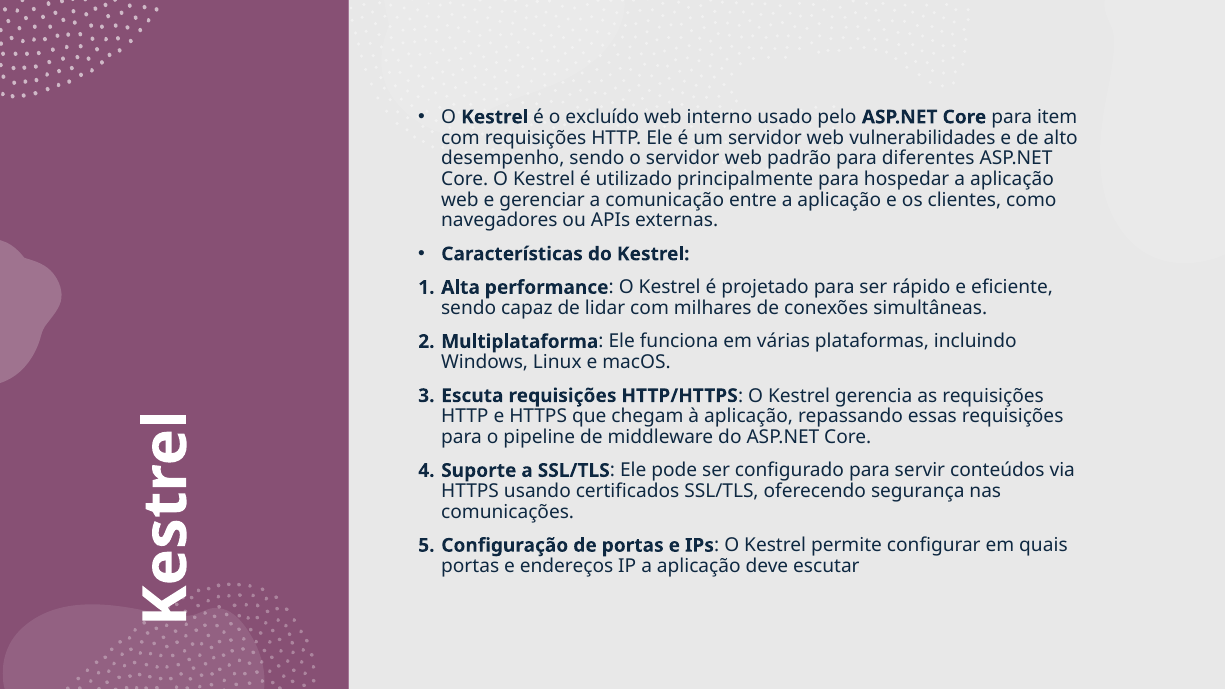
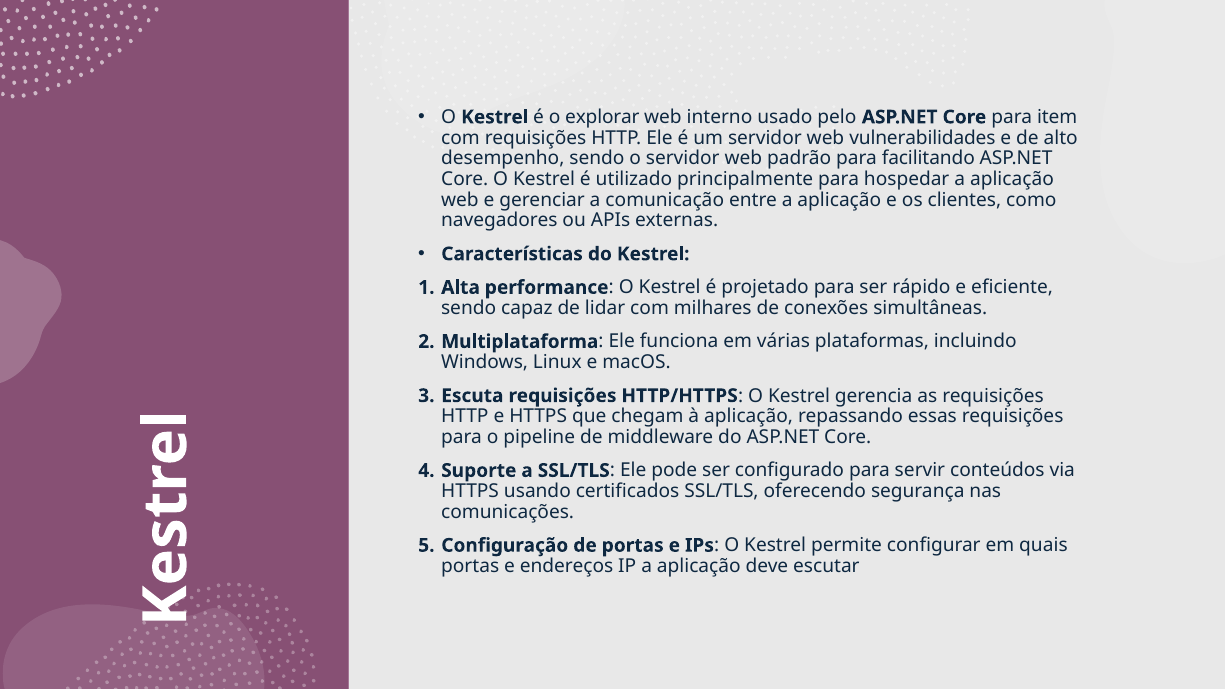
excluído: excluído -> explorar
diferentes: diferentes -> facilitando
